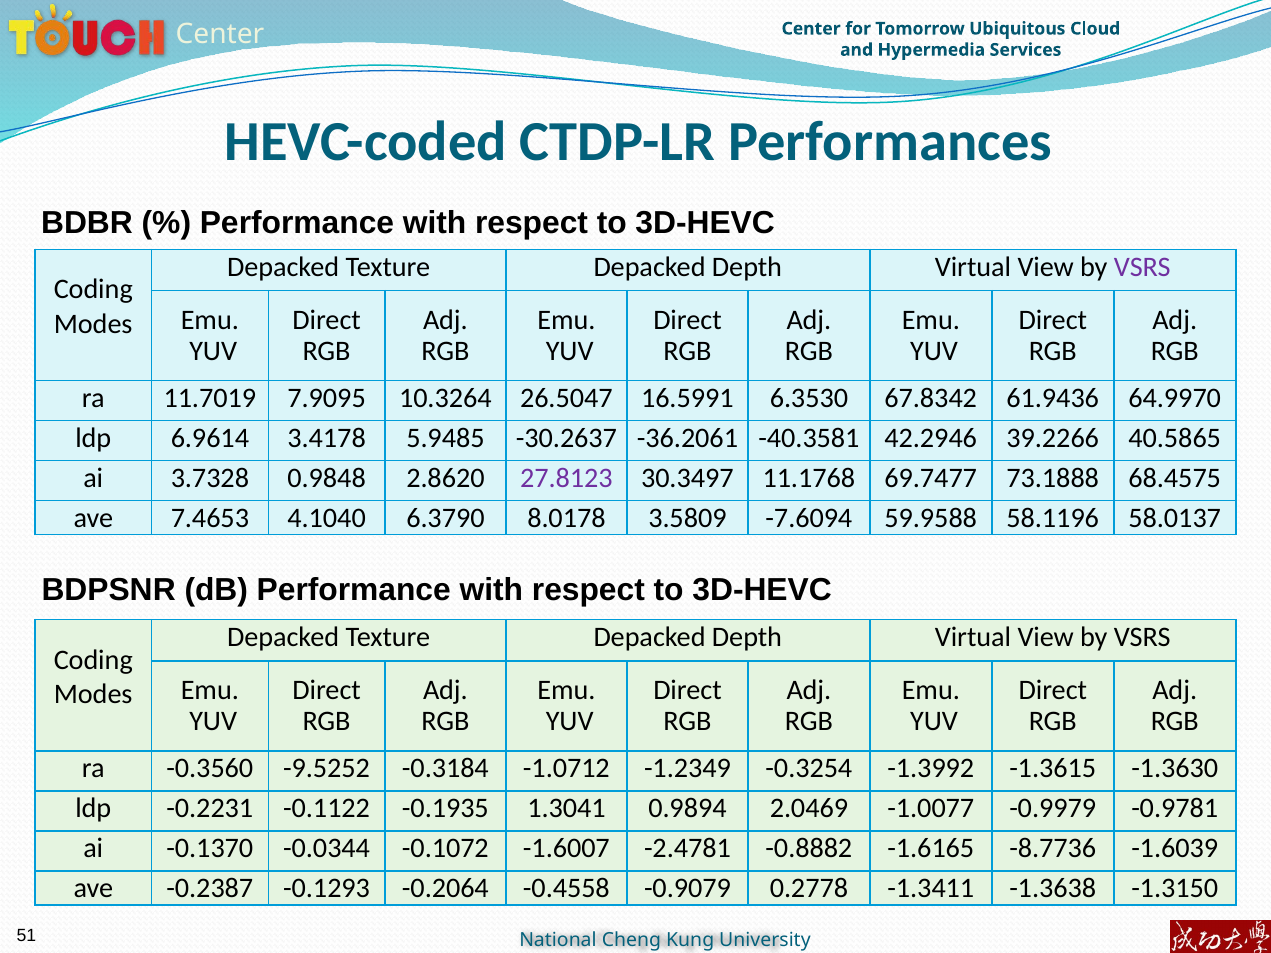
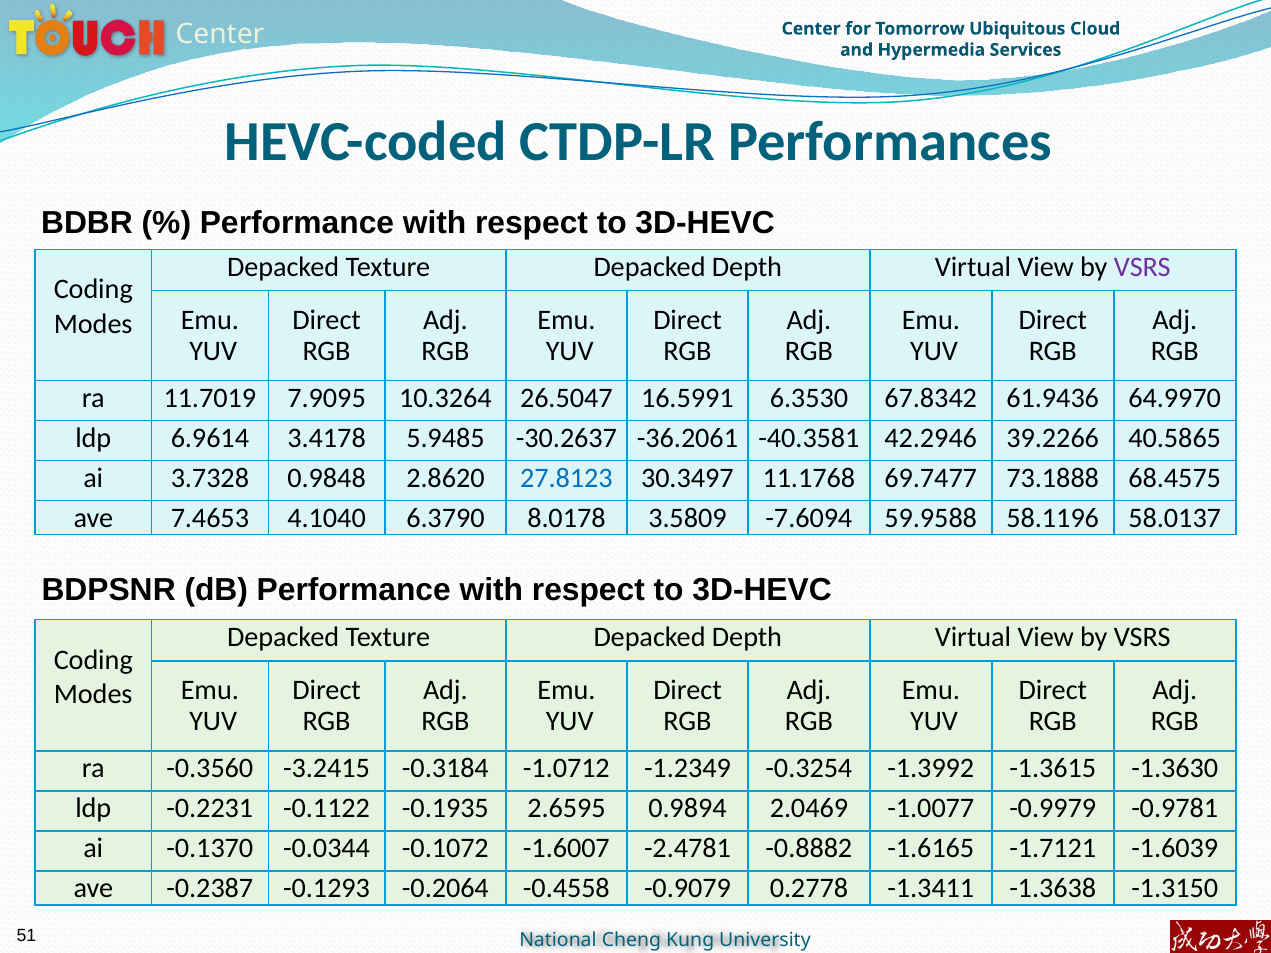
27.8123 colour: purple -> blue
-9.5252: -9.5252 -> -3.2415
1.3041: 1.3041 -> 2.6595
-8.7736: -8.7736 -> -1.7121
